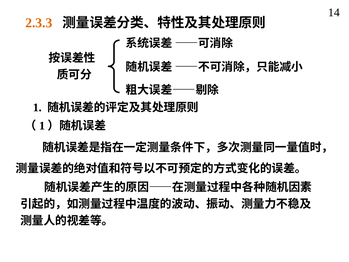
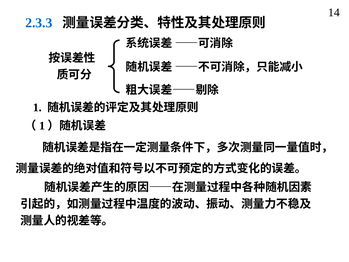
2.3.3 colour: orange -> blue
